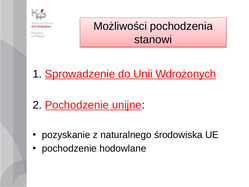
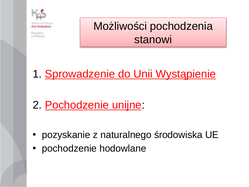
Wdrożonych: Wdrożonych -> Wystąpienie
